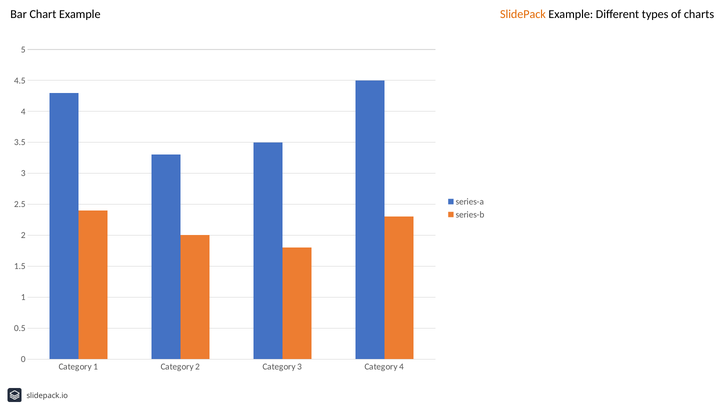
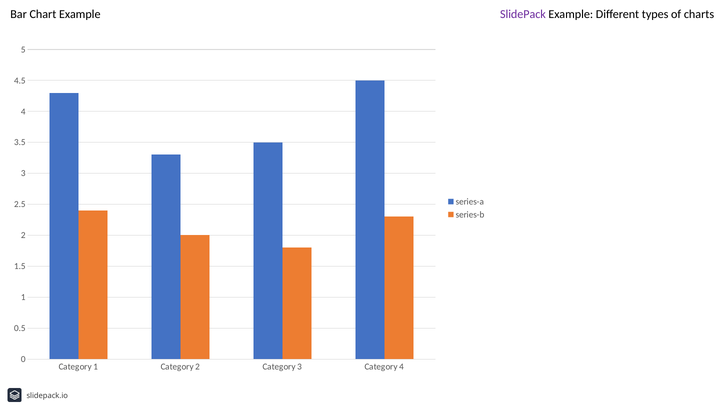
SlidePack colour: orange -> purple
